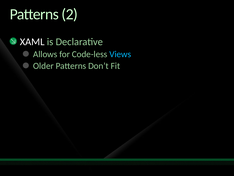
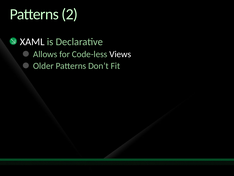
Views colour: light blue -> white
